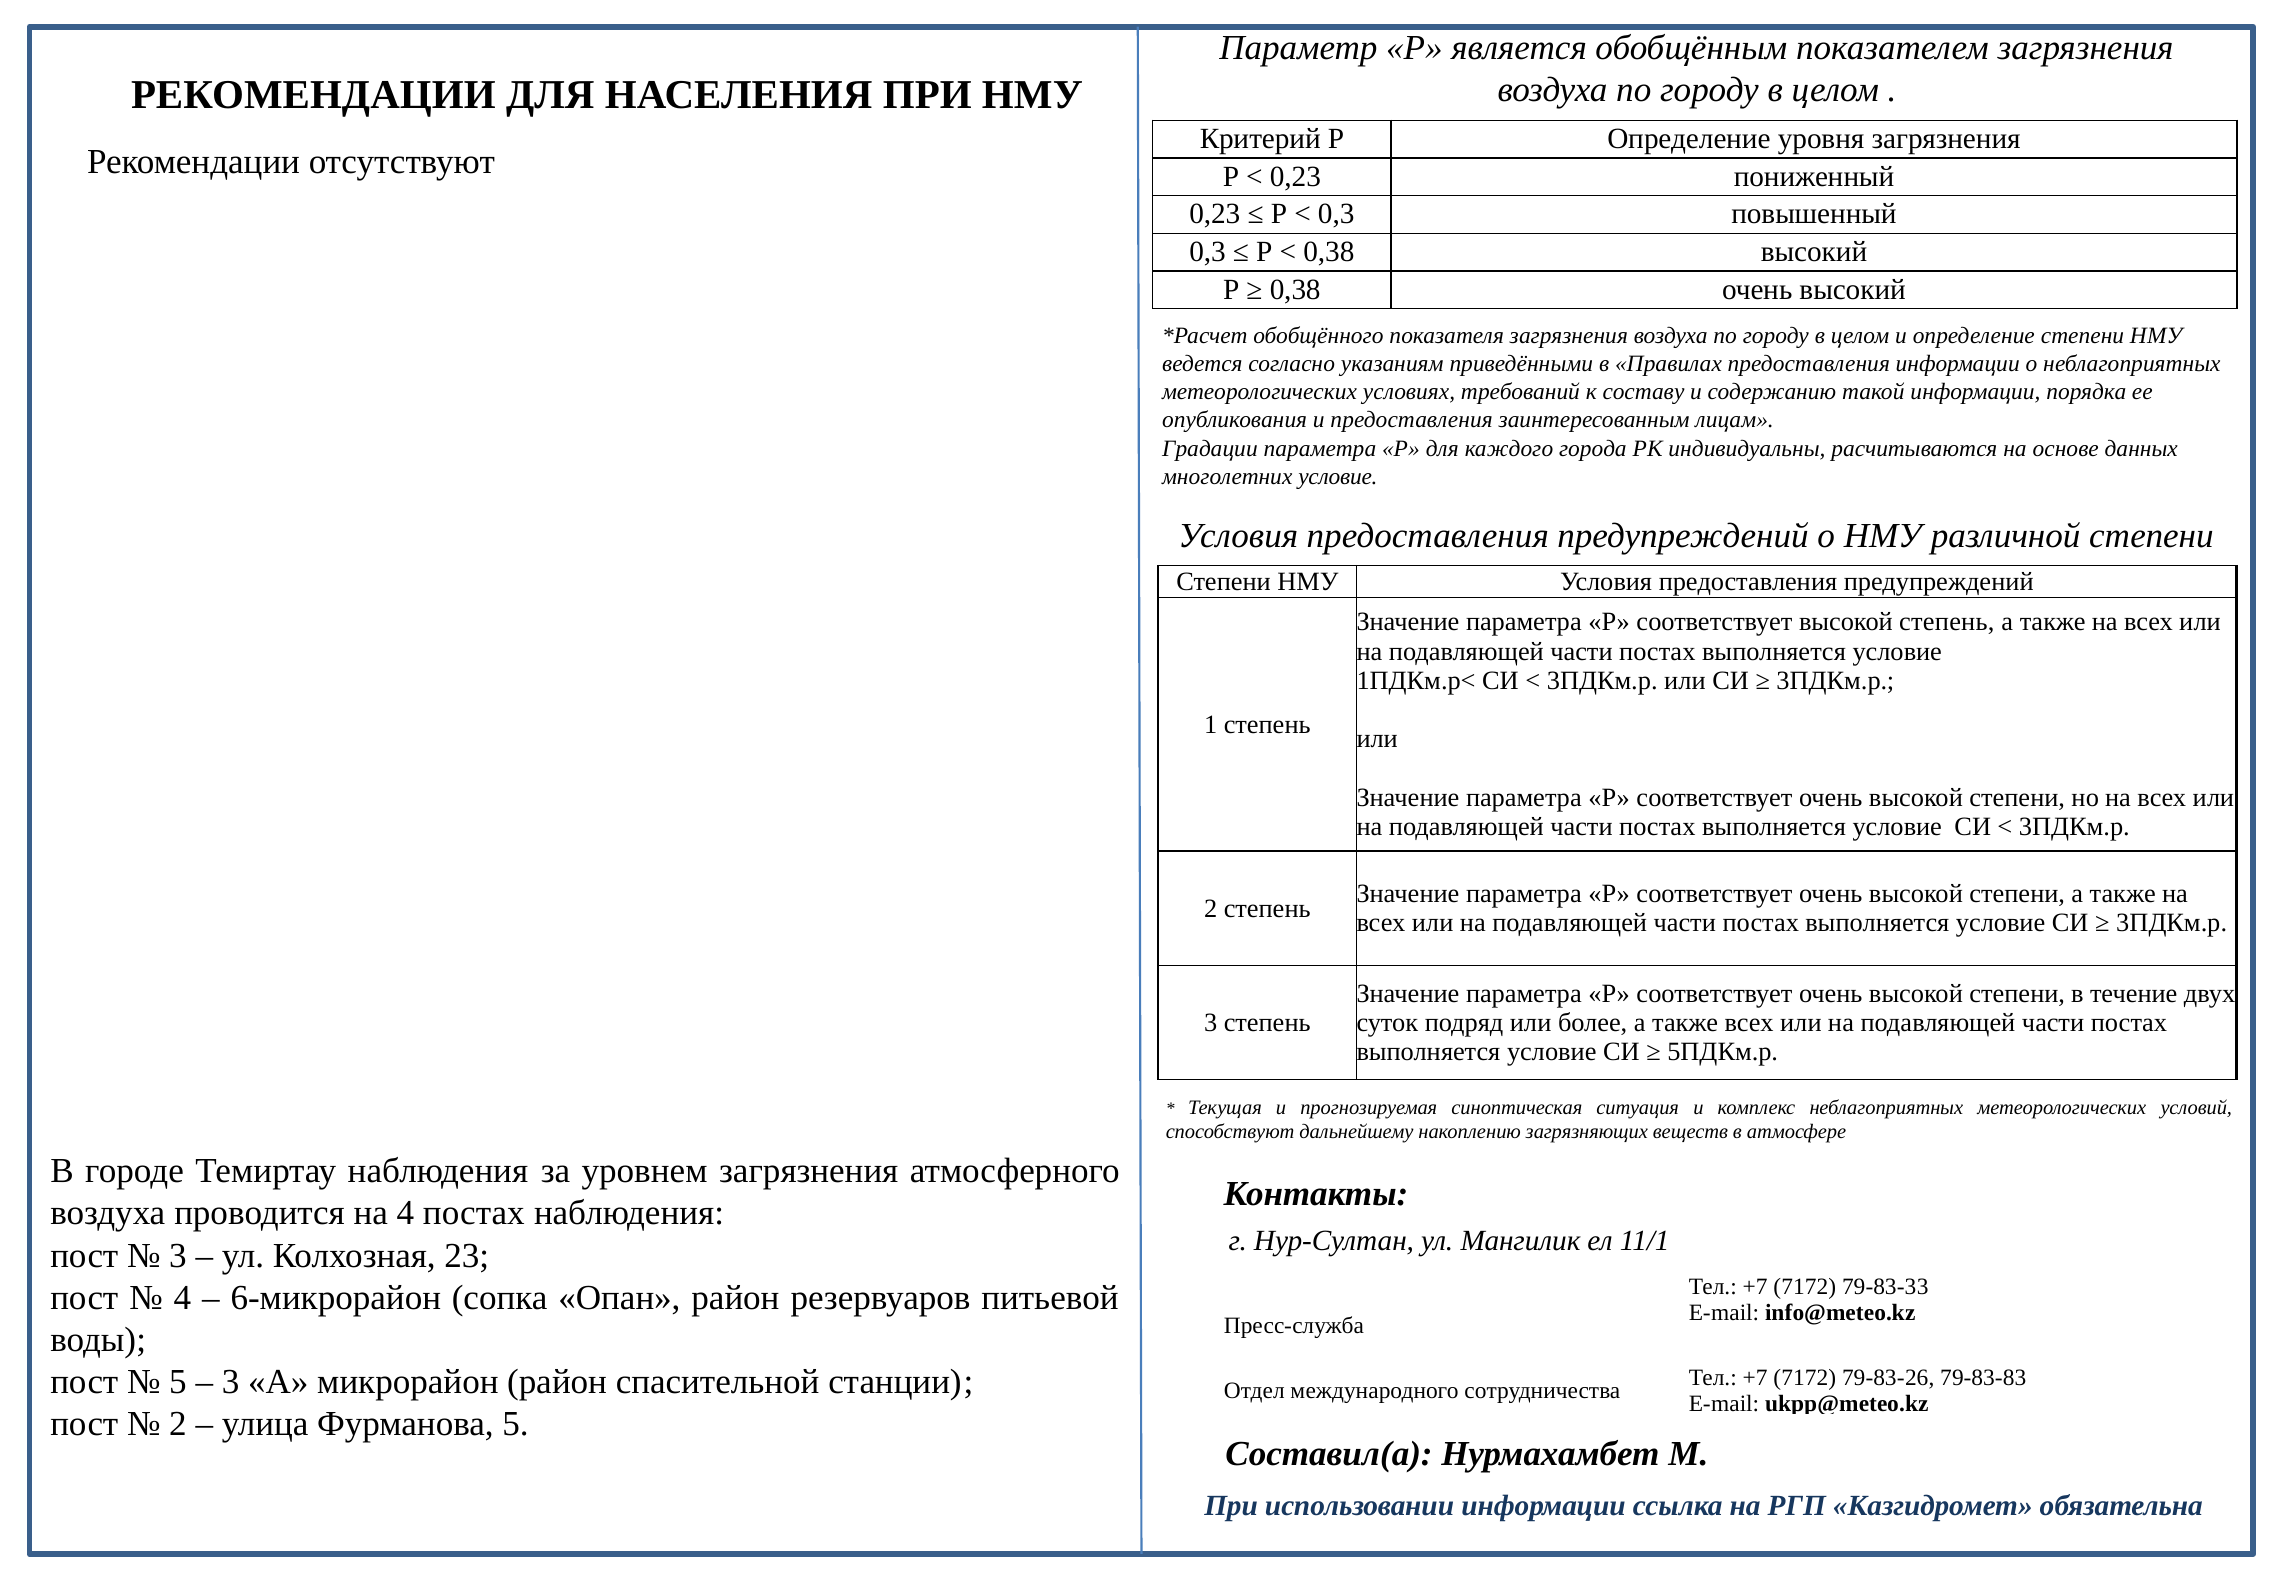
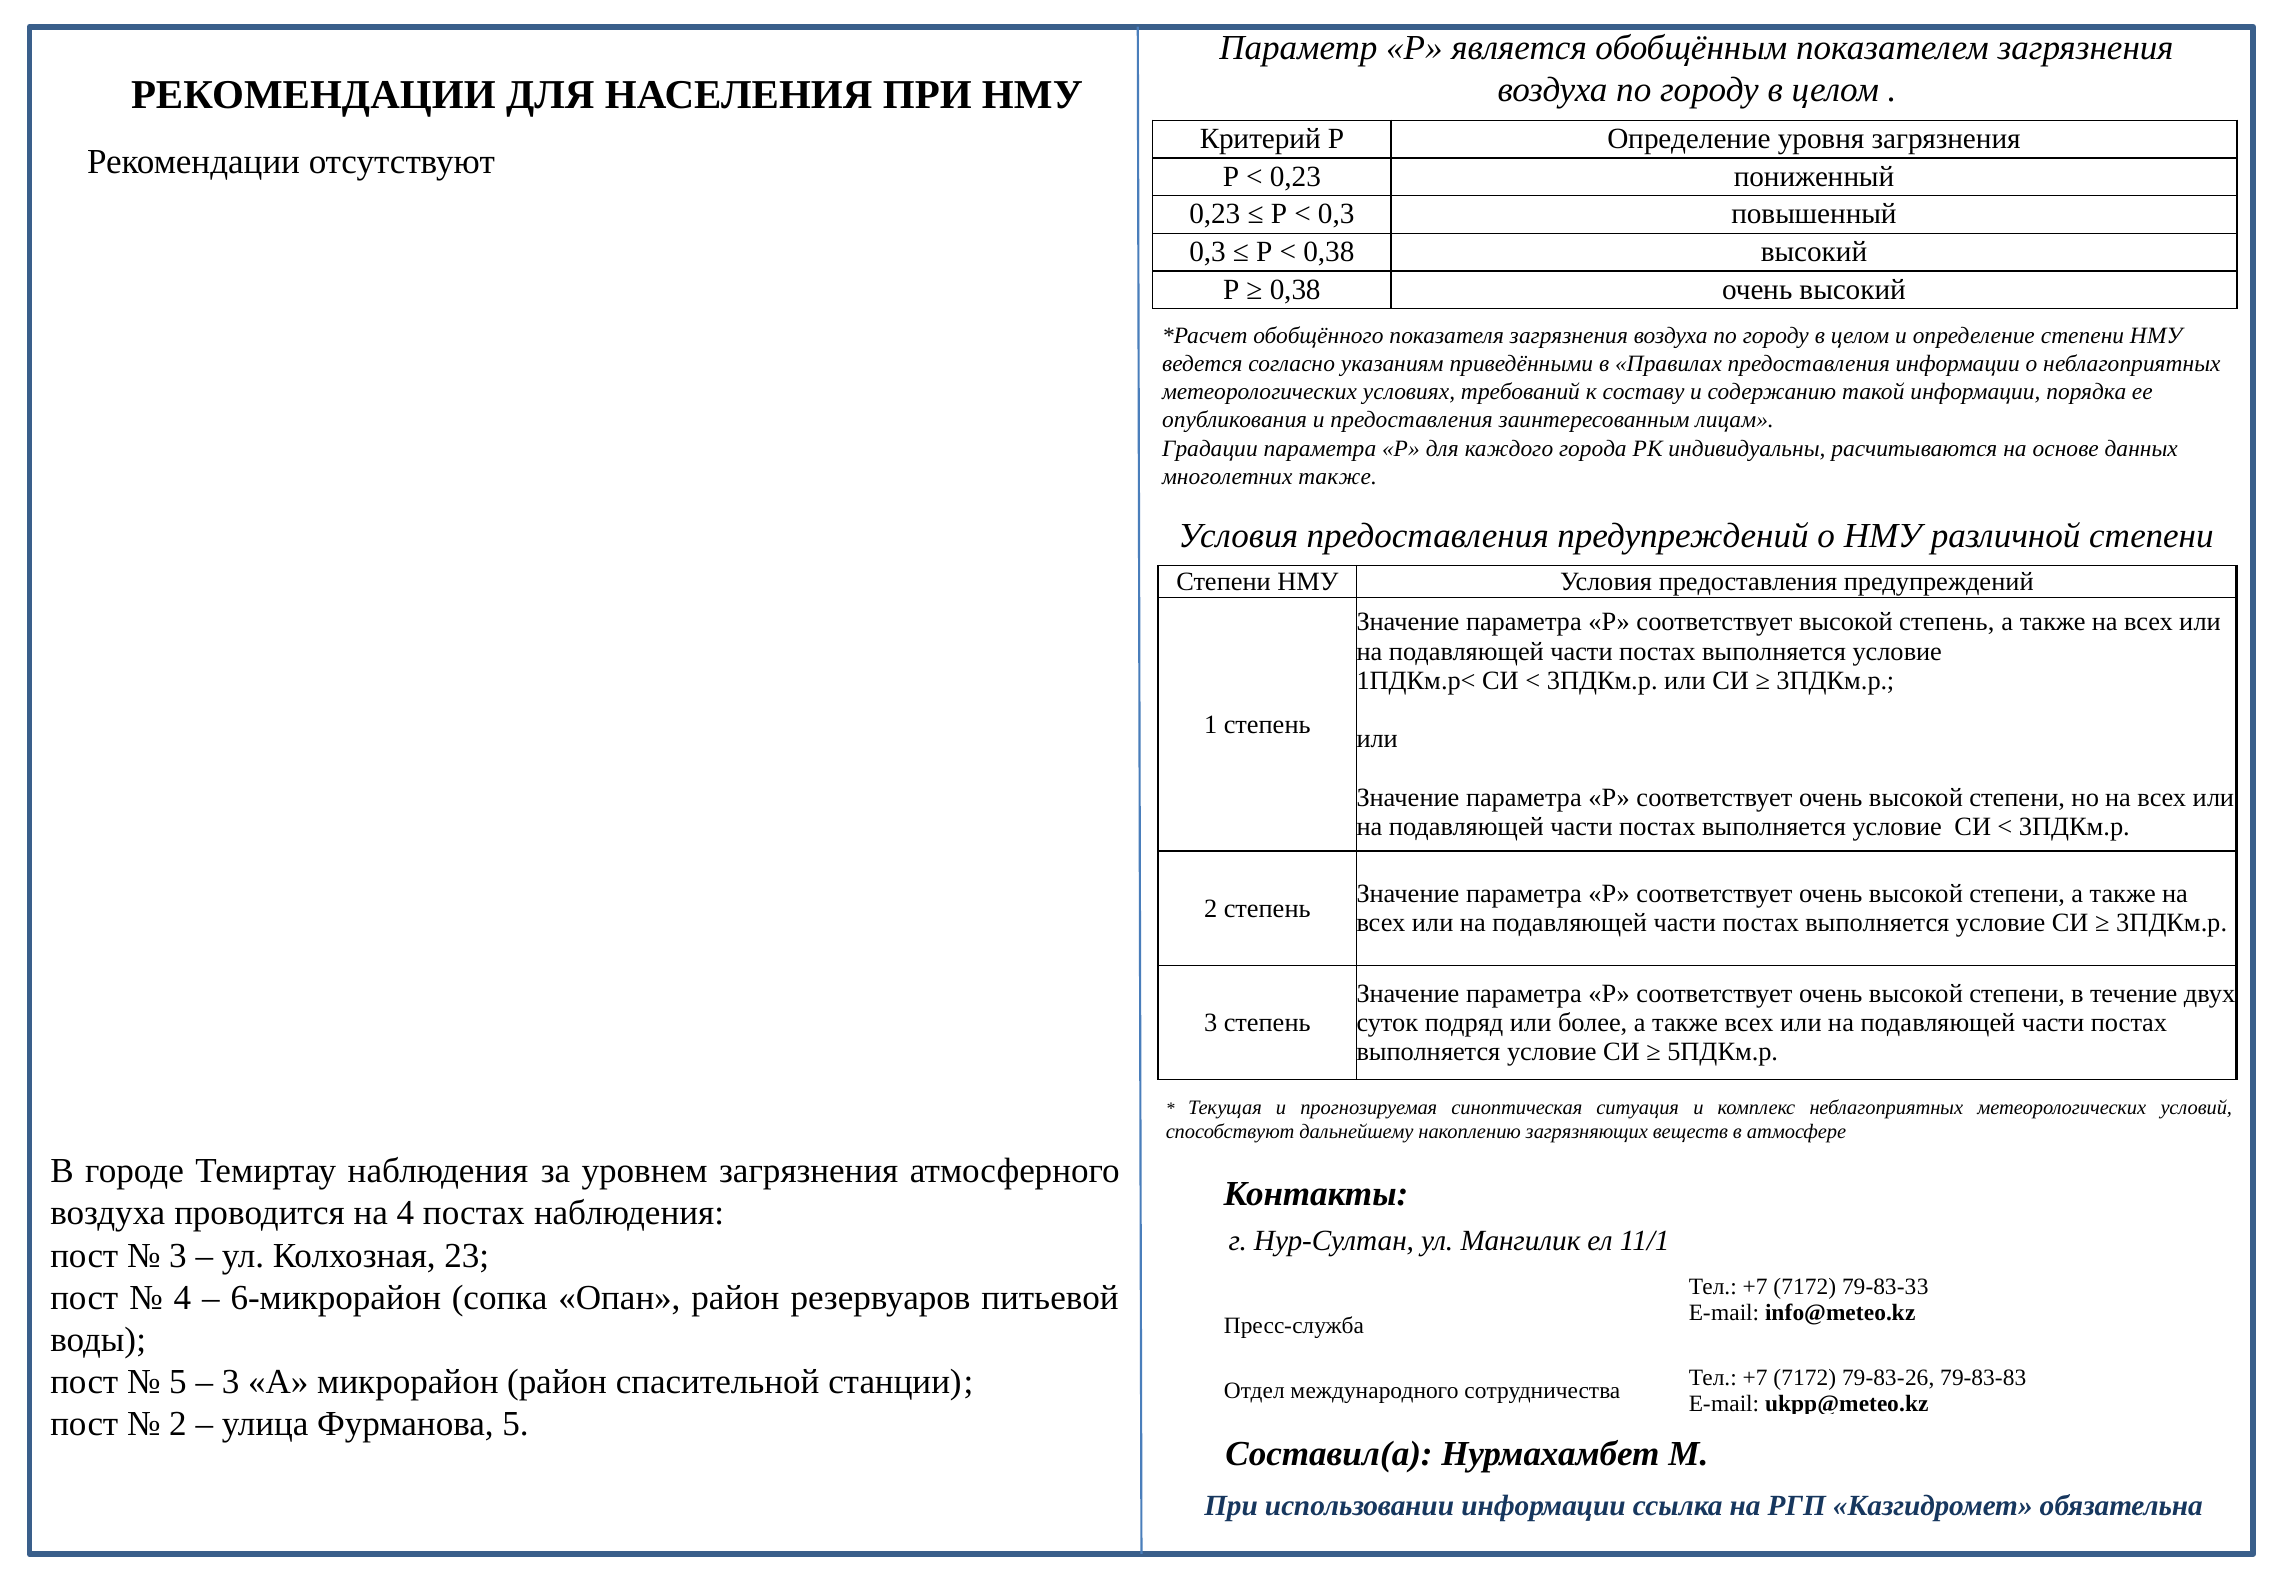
многолетних условие: условие -> также
